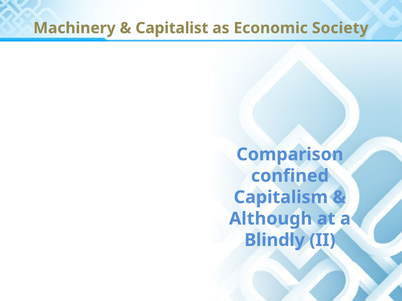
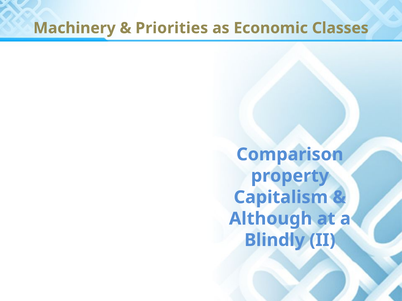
Capitalist: Capitalist -> Priorities
Society: Society -> Classes
confined: confined -> property
